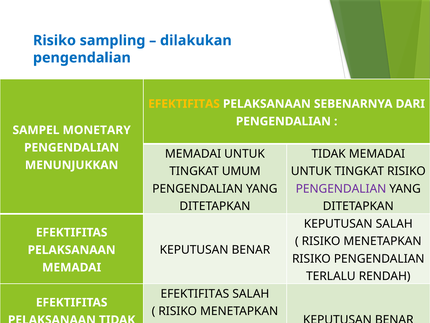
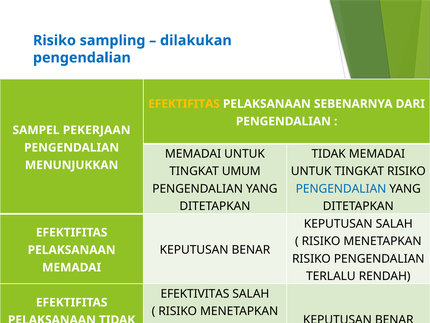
MONETARY: MONETARY -> PEKERJAAN
PENGENDALIAN at (341, 188) colour: purple -> blue
EFEKTIFITAS at (195, 293): EFEKTIFITAS -> EFEKTIVITAS
